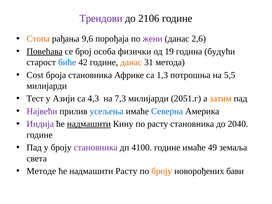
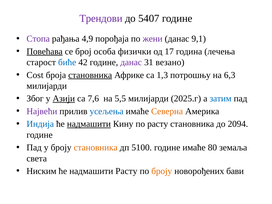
2106: 2106 -> 5407
Стопа colour: orange -> purple
9,6: 9,6 -> 4,9
2,6: 2,6 -> 9,1
19: 19 -> 17
будући: будући -> лечења
данас at (131, 62) colour: orange -> purple
метода: метода -> везано
становника at (90, 75) underline: none -> present
потрошња: потрошња -> потрошњу
5,5: 5,5 -> 6,3
Тест: Тест -> Због
Азији underline: none -> present
4,3: 4,3 -> 7,6
7,3: 7,3 -> 5,5
2051.г: 2051.г -> 2025.г
затим colour: orange -> blue
Северна colour: blue -> orange
Индија colour: purple -> blue
2040: 2040 -> 2094
становника at (96, 148) colour: purple -> orange
4100: 4100 -> 5100
49: 49 -> 80
Методе: Методе -> Ниским
